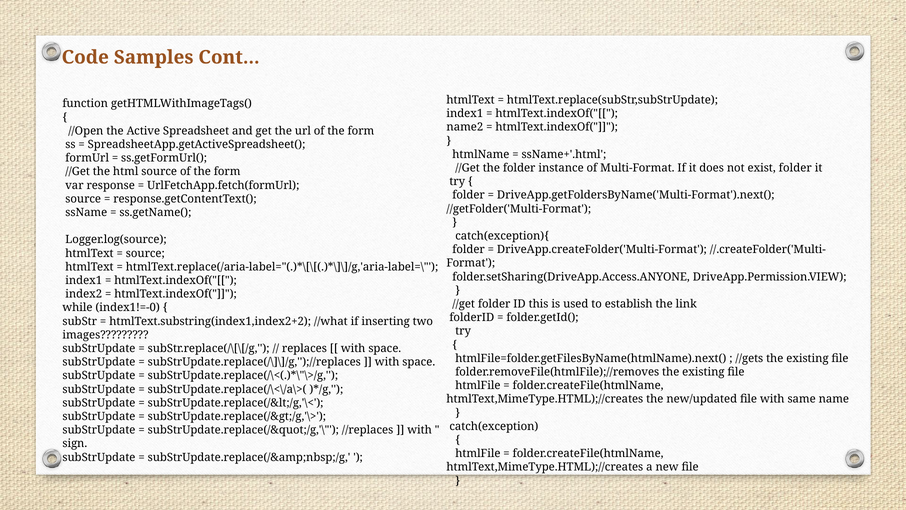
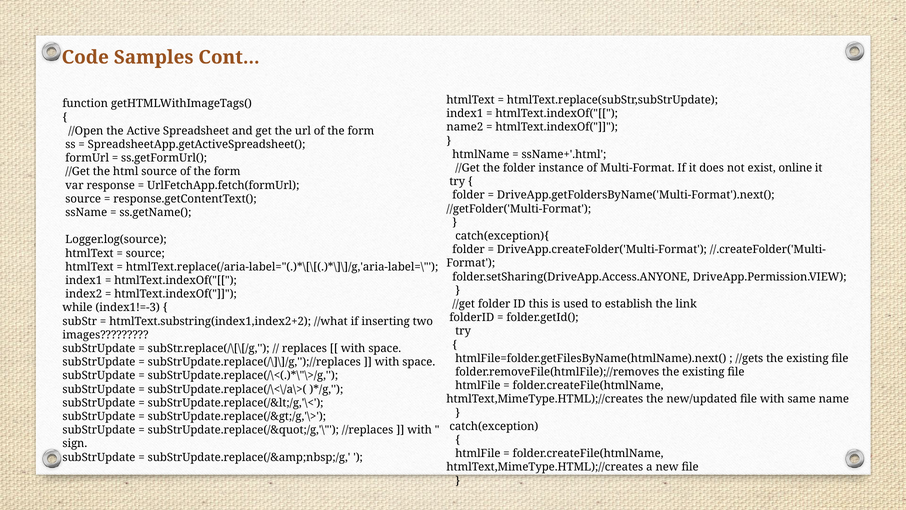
exist folder: folder -> online
index1!=-0: index1!=-0 -> index1!=-3
